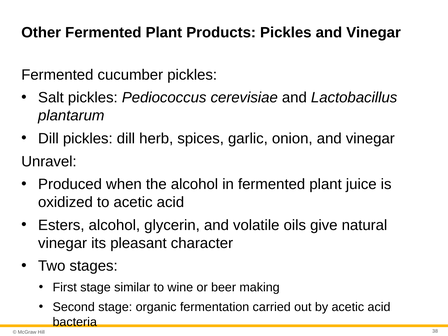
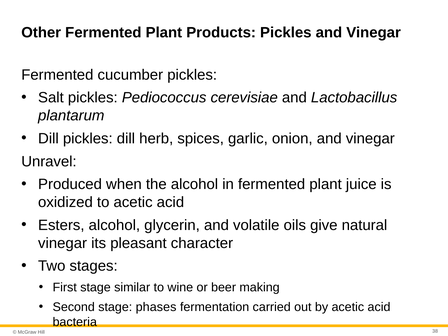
organic: organic -> phases
